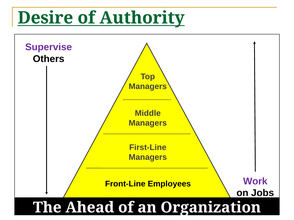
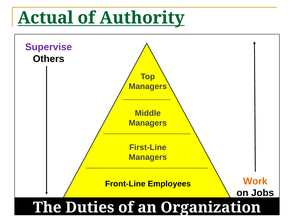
Desire: Desire -> Actual
Work colour: purple -> orange
Ahead: Ahead -> Duties
